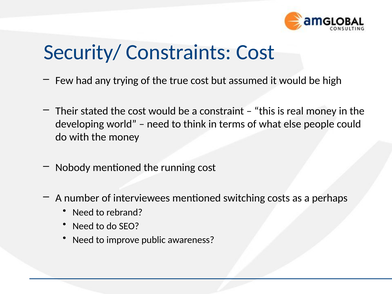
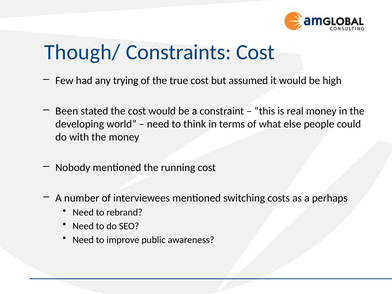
Security/: Security/ -> Though/
Their: Their -> Been
